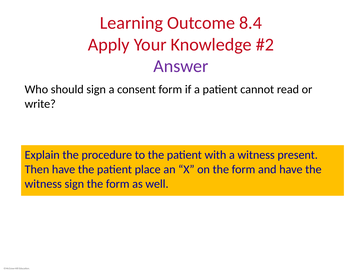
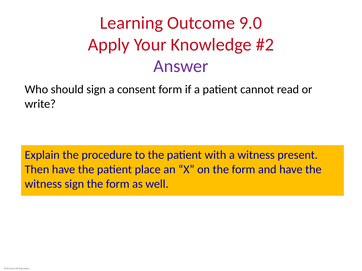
8.4: 8.4 -> 9.0
